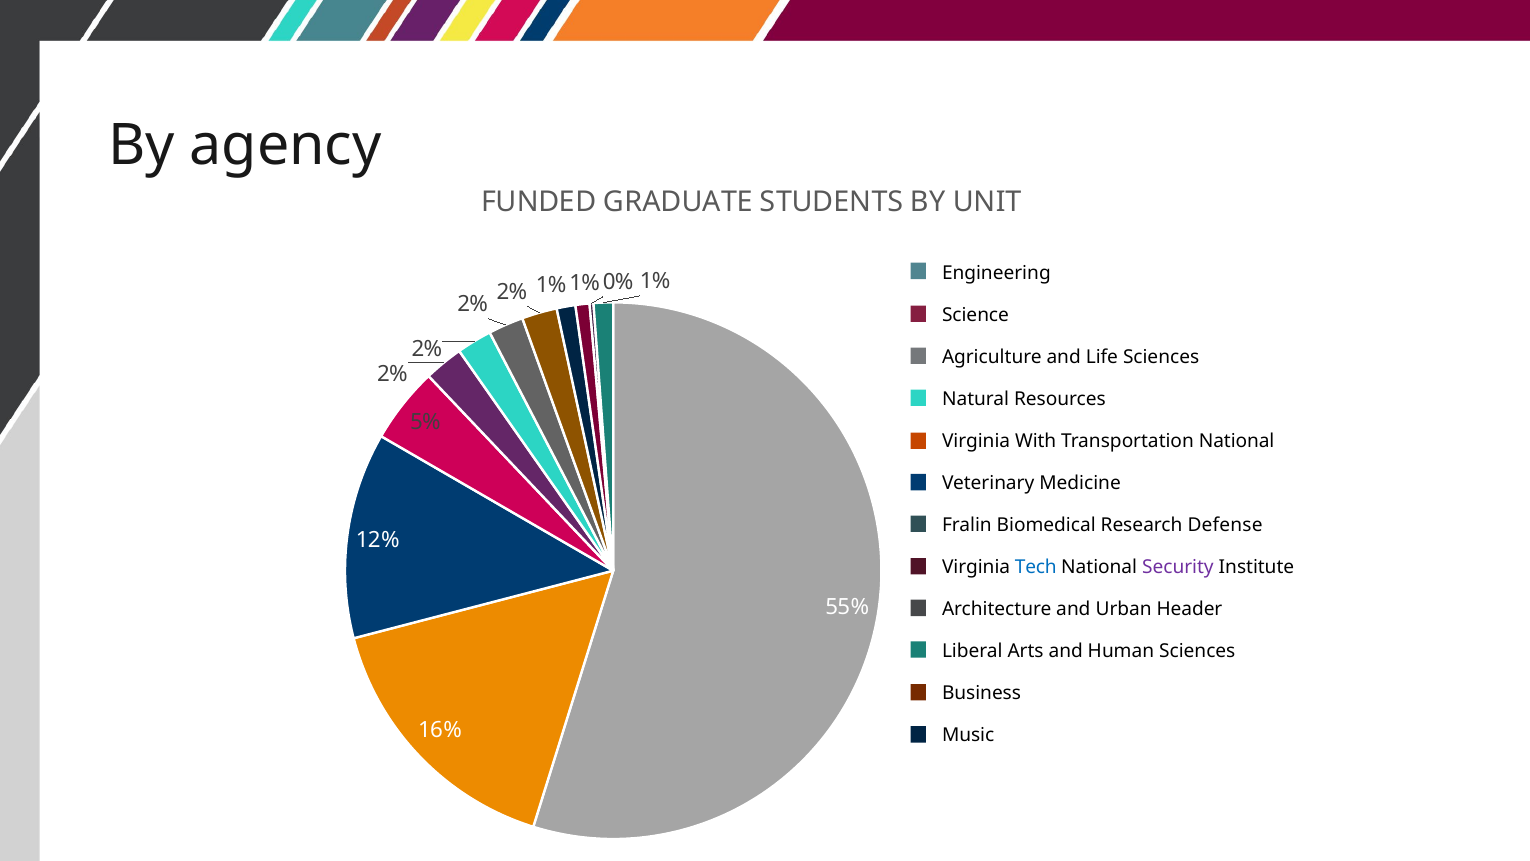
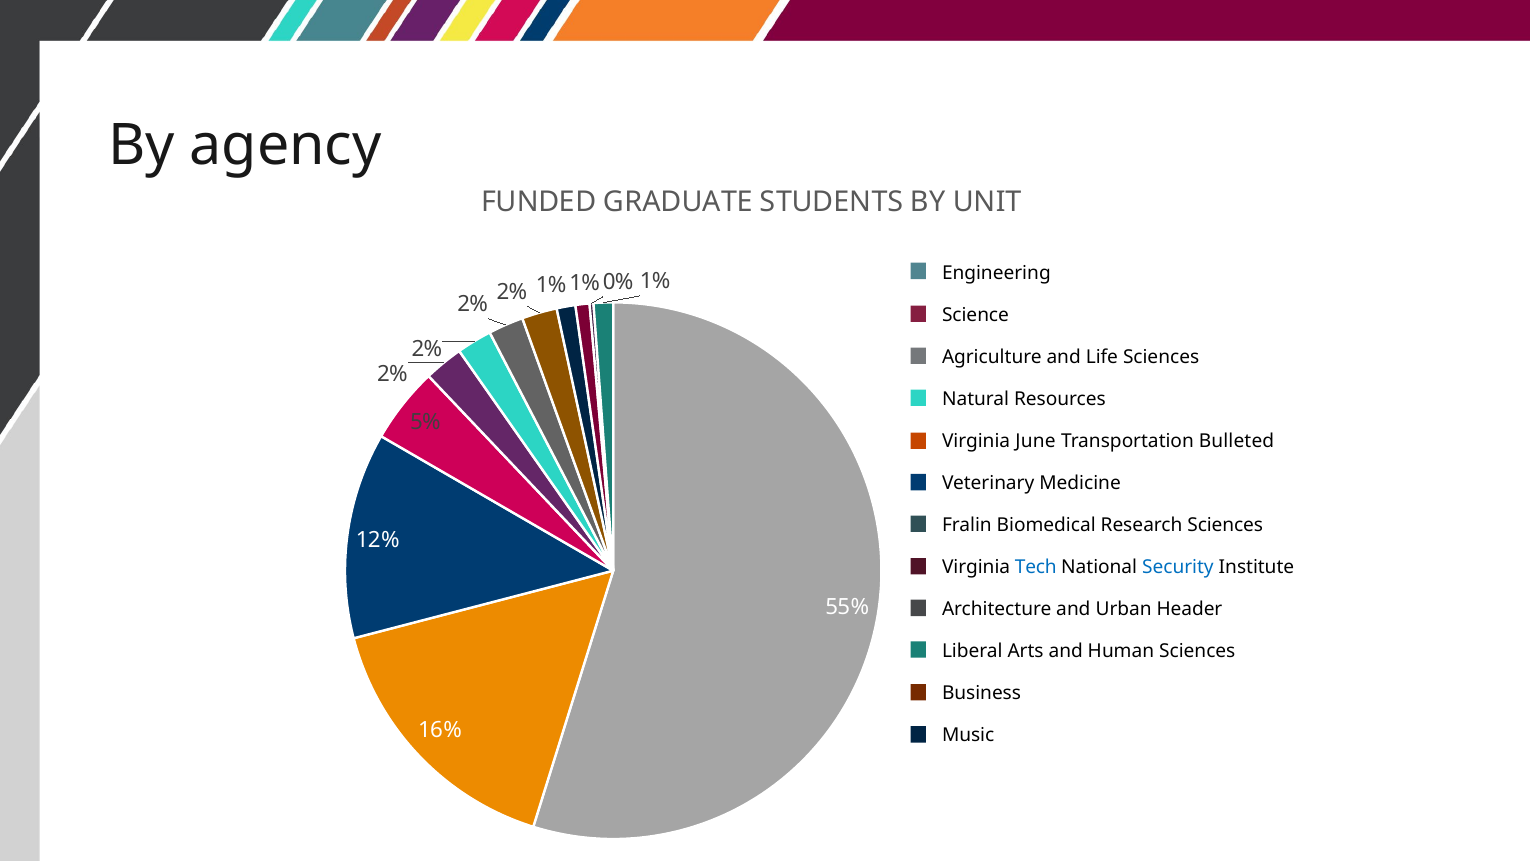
With: With -> June
Transportation National: National -> Bulleted
Defense at (1225, 525): Defense -> Sciences
Security at (1178, 567) colour: purple -> blue
